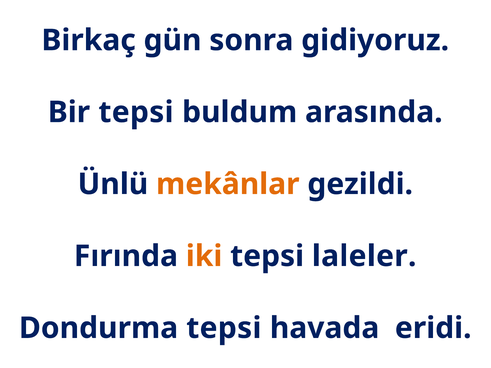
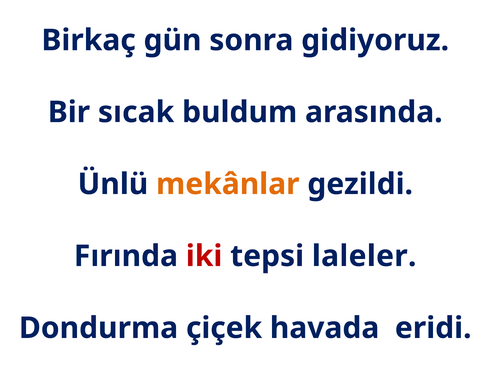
Bir tepsi: tepsi -> sıcak
iki colour: orange -> red
Dondurma tepsi: tepsi -> çiçek
